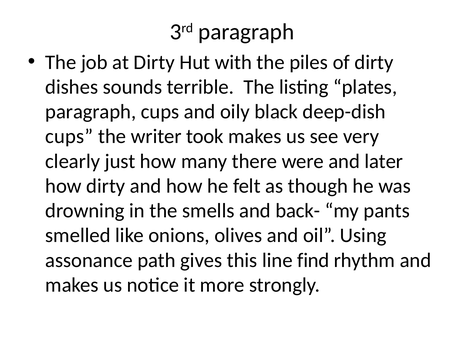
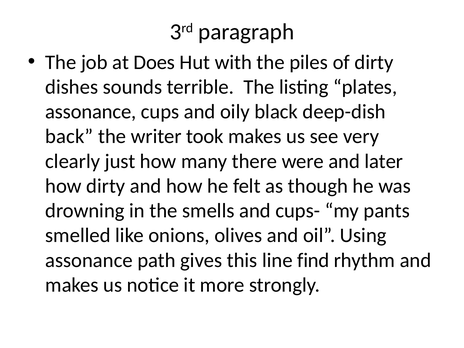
at Dirty: Dirty -> Does
paragraph at (91, 112): paragraph -> assonance
cups at (69, 137): cups -> back
back-: back- -> cups-
